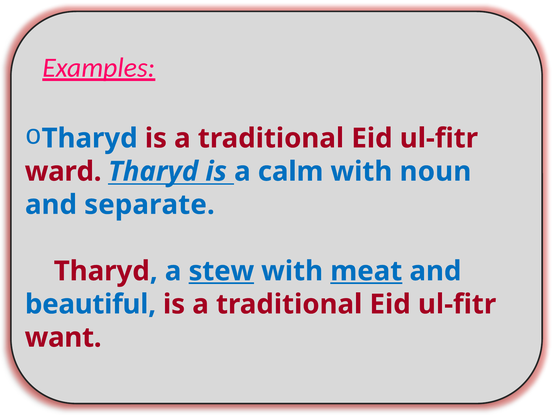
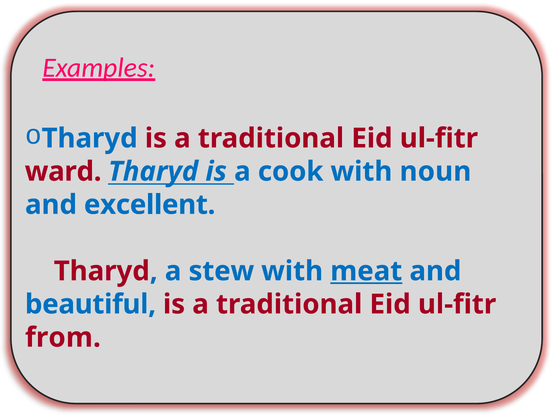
calm: calm -> cook
separate: separate -> excellent
stew underline: present -> none
want: want -> from
